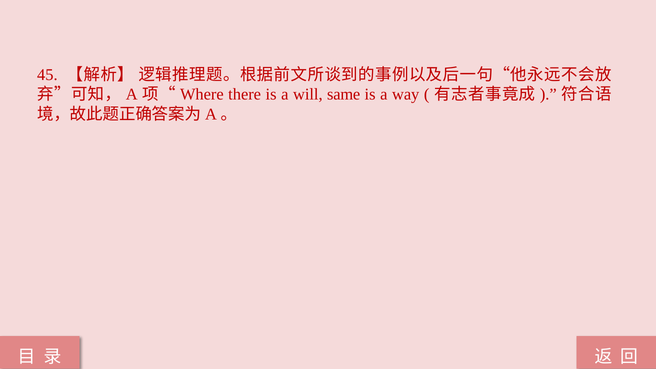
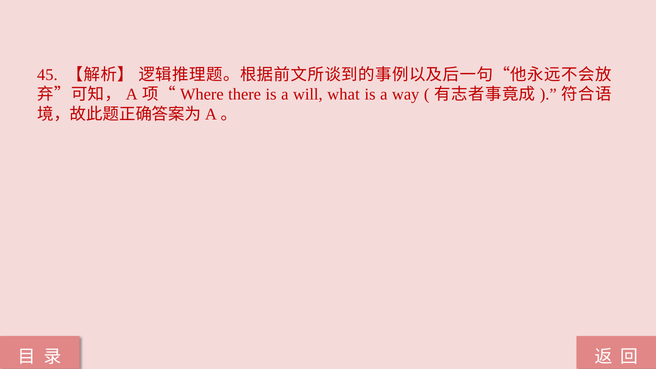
same: same -> what
